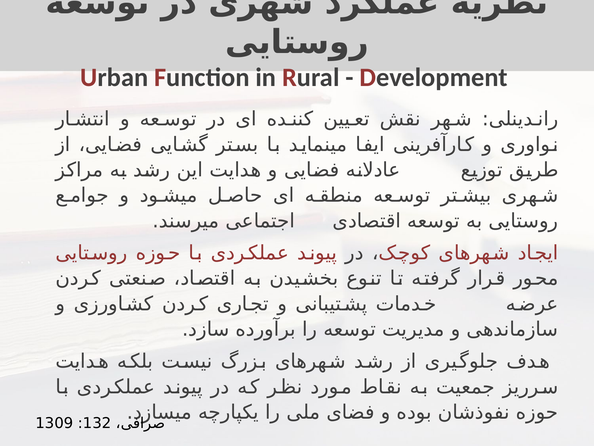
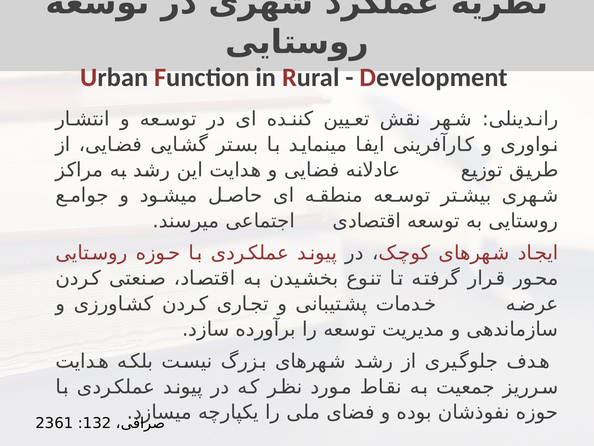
1309: 1309 -> 2361
